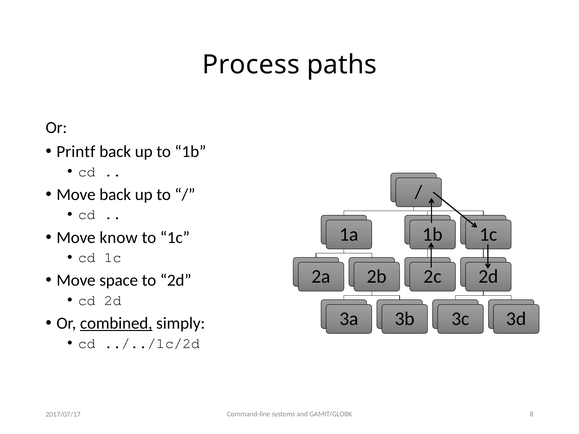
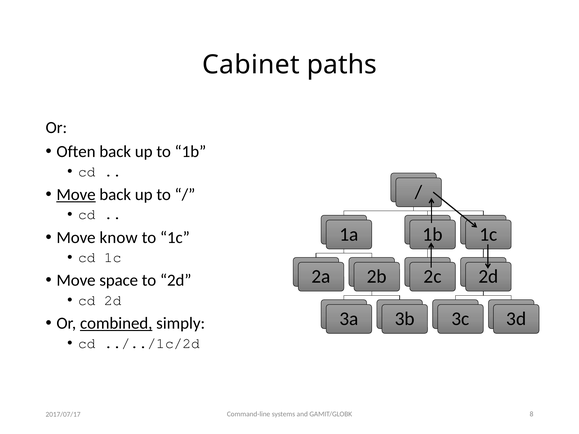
Process: Process -> Cabinet
Printf: Printf -> Often
Move at (76, 195) underline: none -> present
